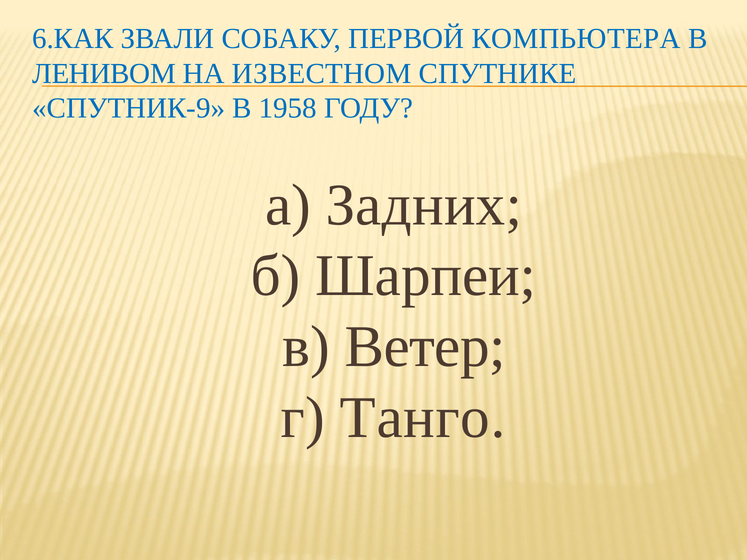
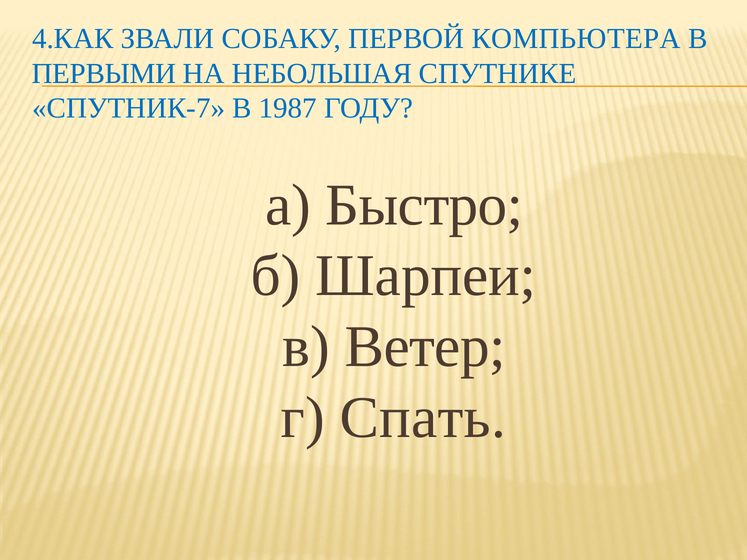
6.КАК: 6.КАК -> 4.КАК
ЛЕНИВОМ: ЛЕНИВОМ -> ПЕРВЫМИ
ИЗВЕСТНОМ: ИЗВЕСТНОМ -> НЕБОЛЬШАЯ
СПУТНИК-9: СПУТНИК-9 -> СПУТНИК-7
1958: 1958 -> 1987
Задних: Задних -> Быстро
Танго: Танго -> Спать
